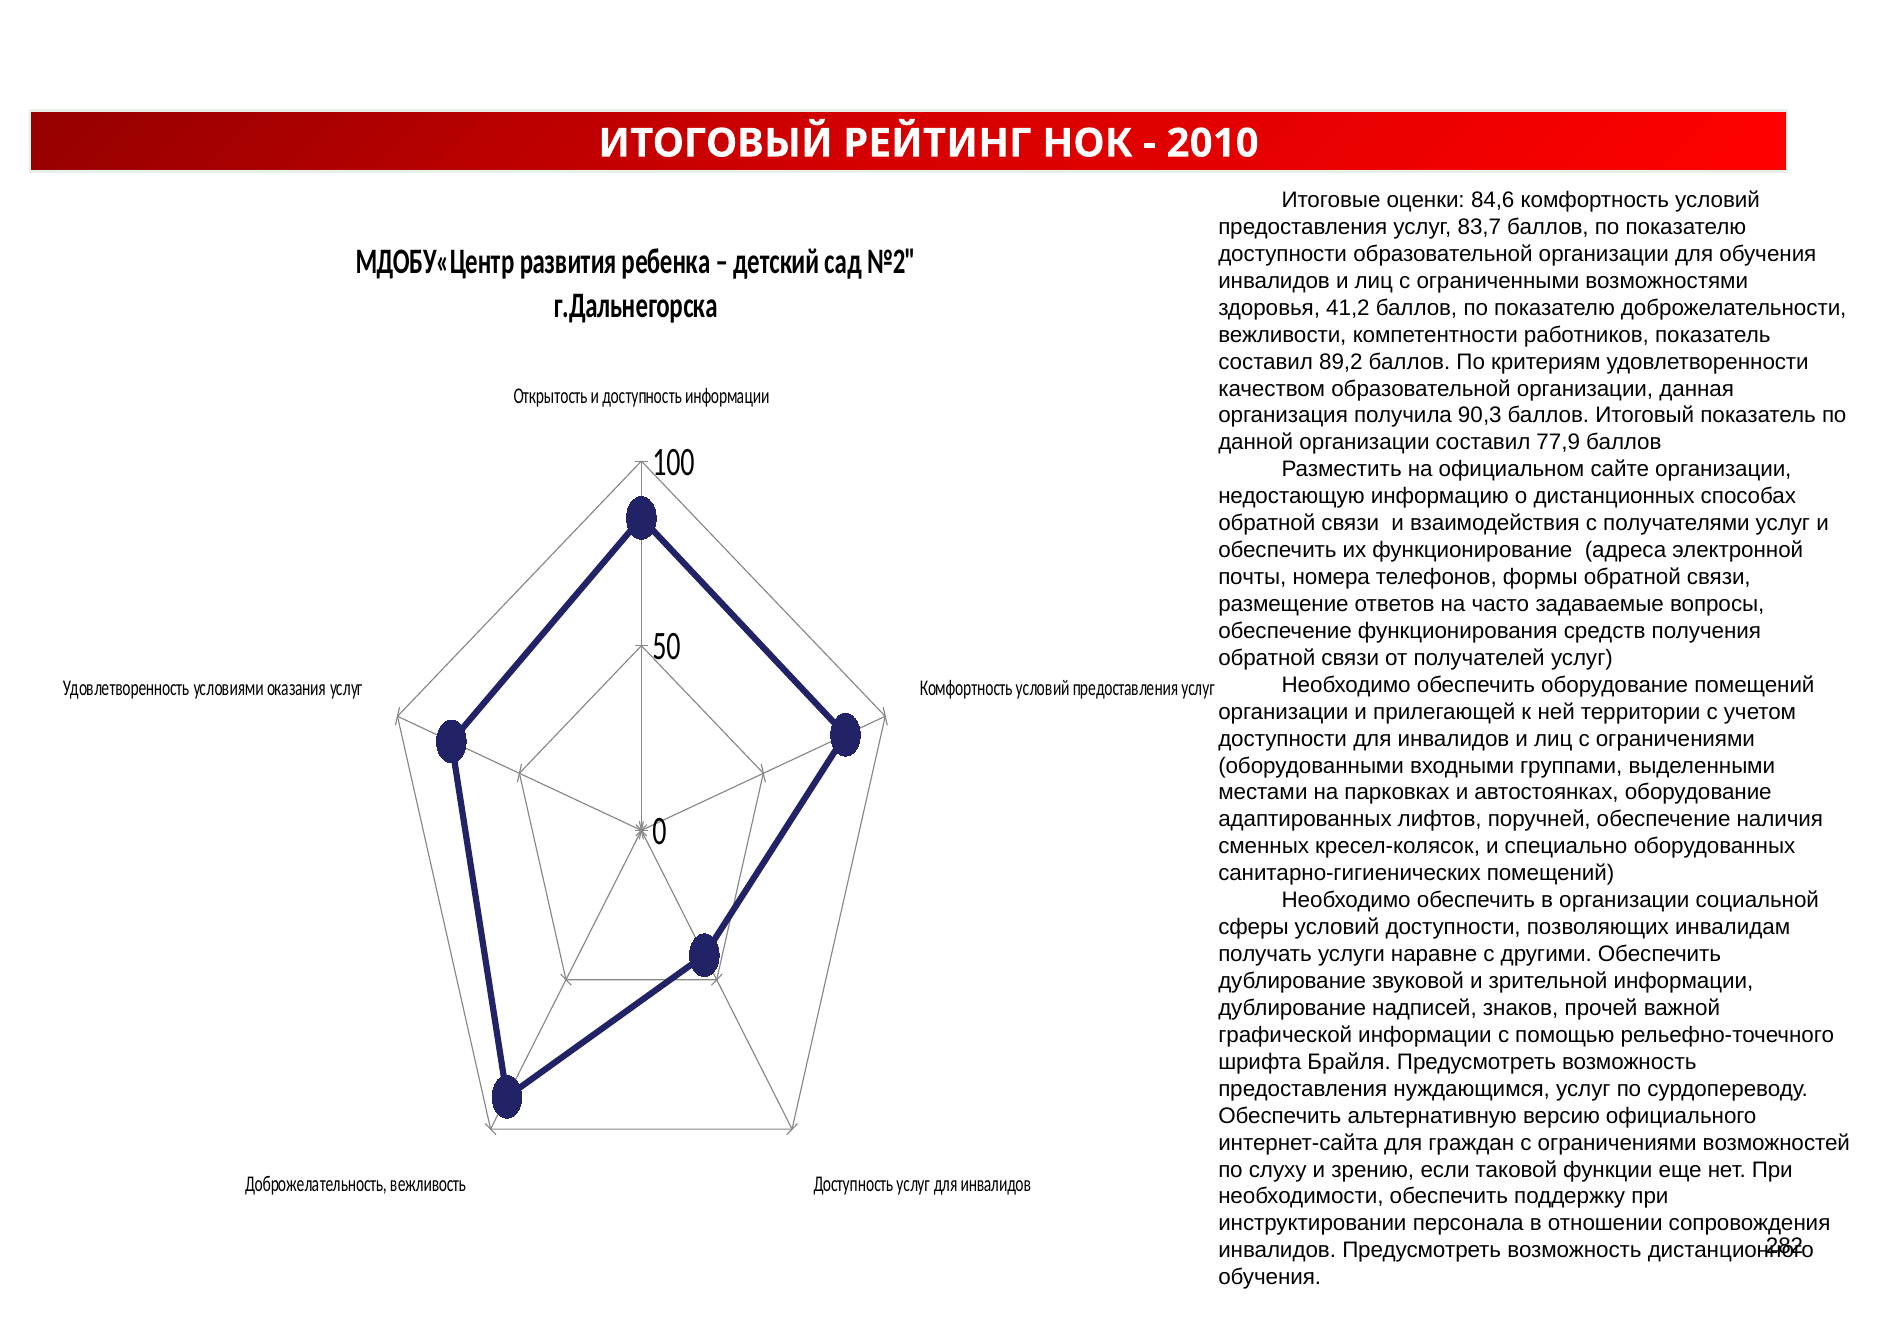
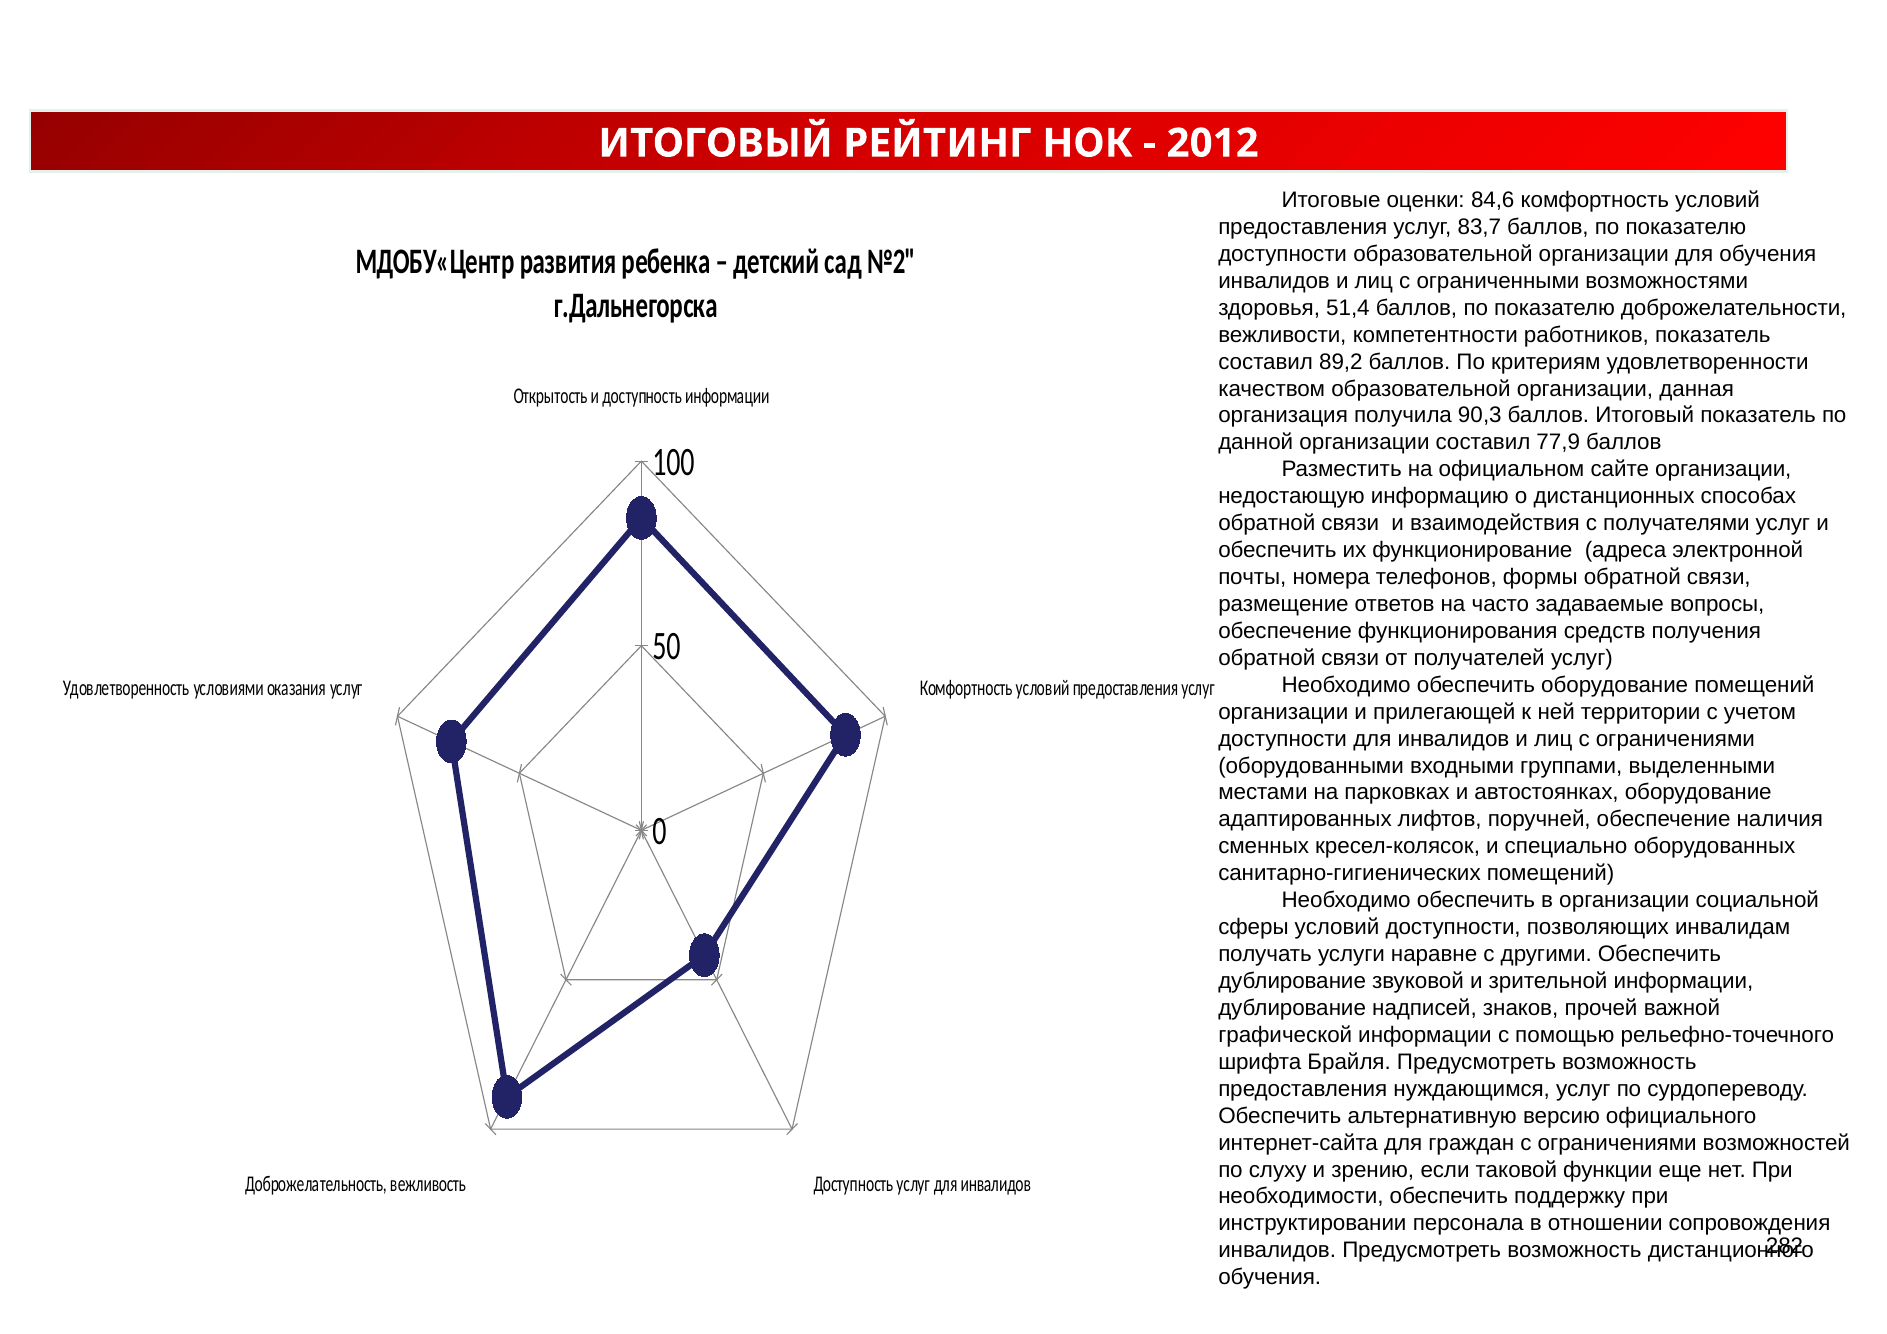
2010: 2010 -> 2012
41,2: 41,2 -> 51,4
